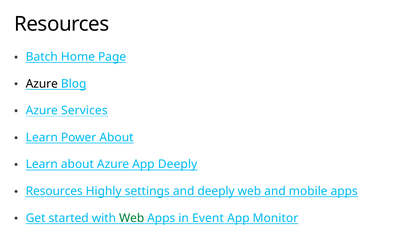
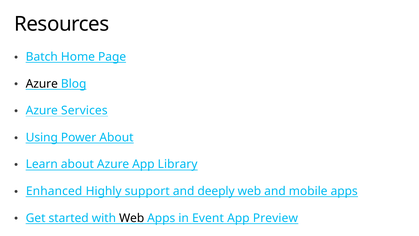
Learn at (42, 137): Learn -> Using
App Deeply: Deeply -> Library
Resources at (54, 191): Resources -> Enhanced
settings: settings -> support
Web at (132, 218) colour: green -> black
Monitor: Monitor -> Preview
